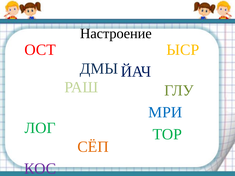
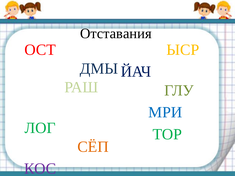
Настроение: Настроение -> Отставания
